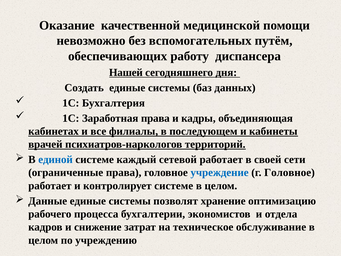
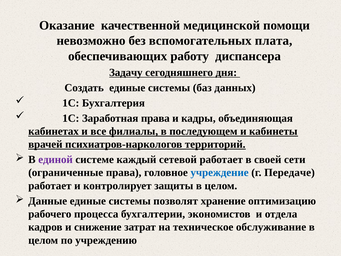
путём: путём -> плата
Нашей: Нашей -> Задачу
единой colour: blue -> purple
г Головное: Головное -> Передаче
контролирует системе: системе -> защиты
